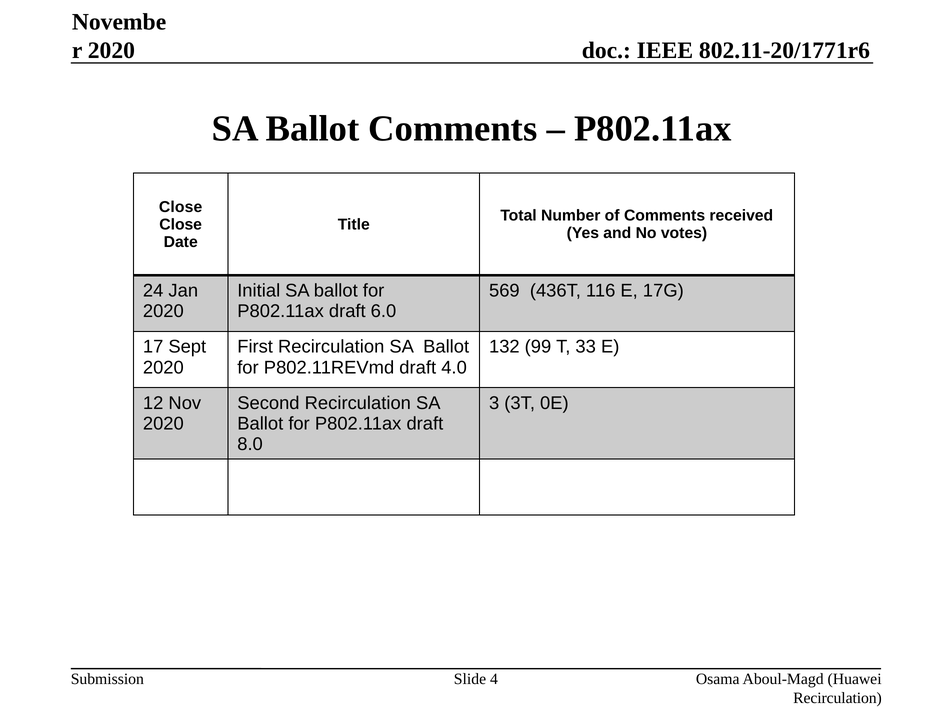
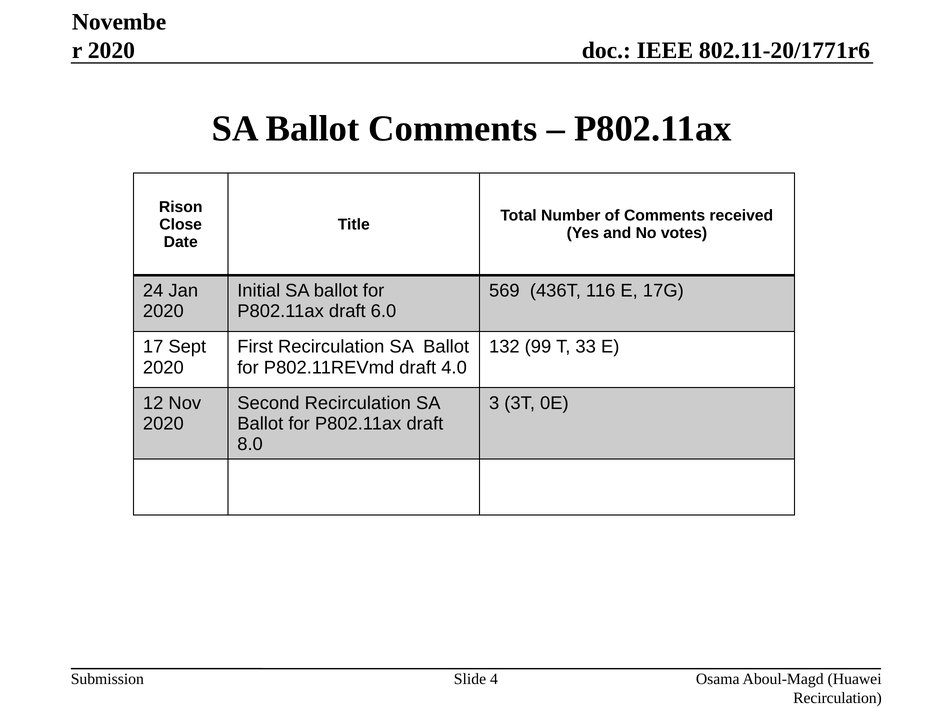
Close at (181, 207): Close -> Rison
